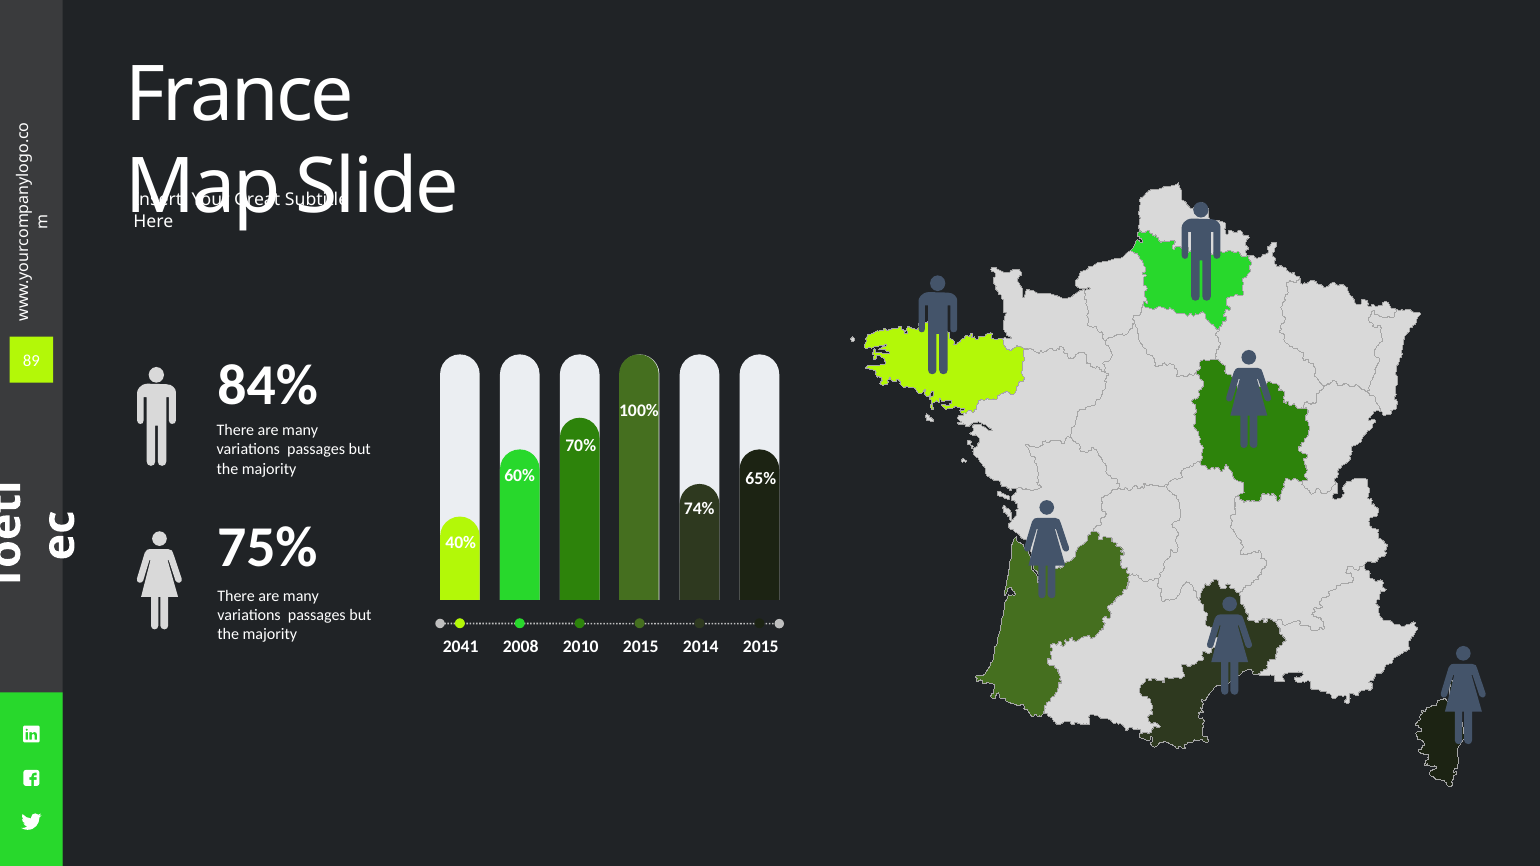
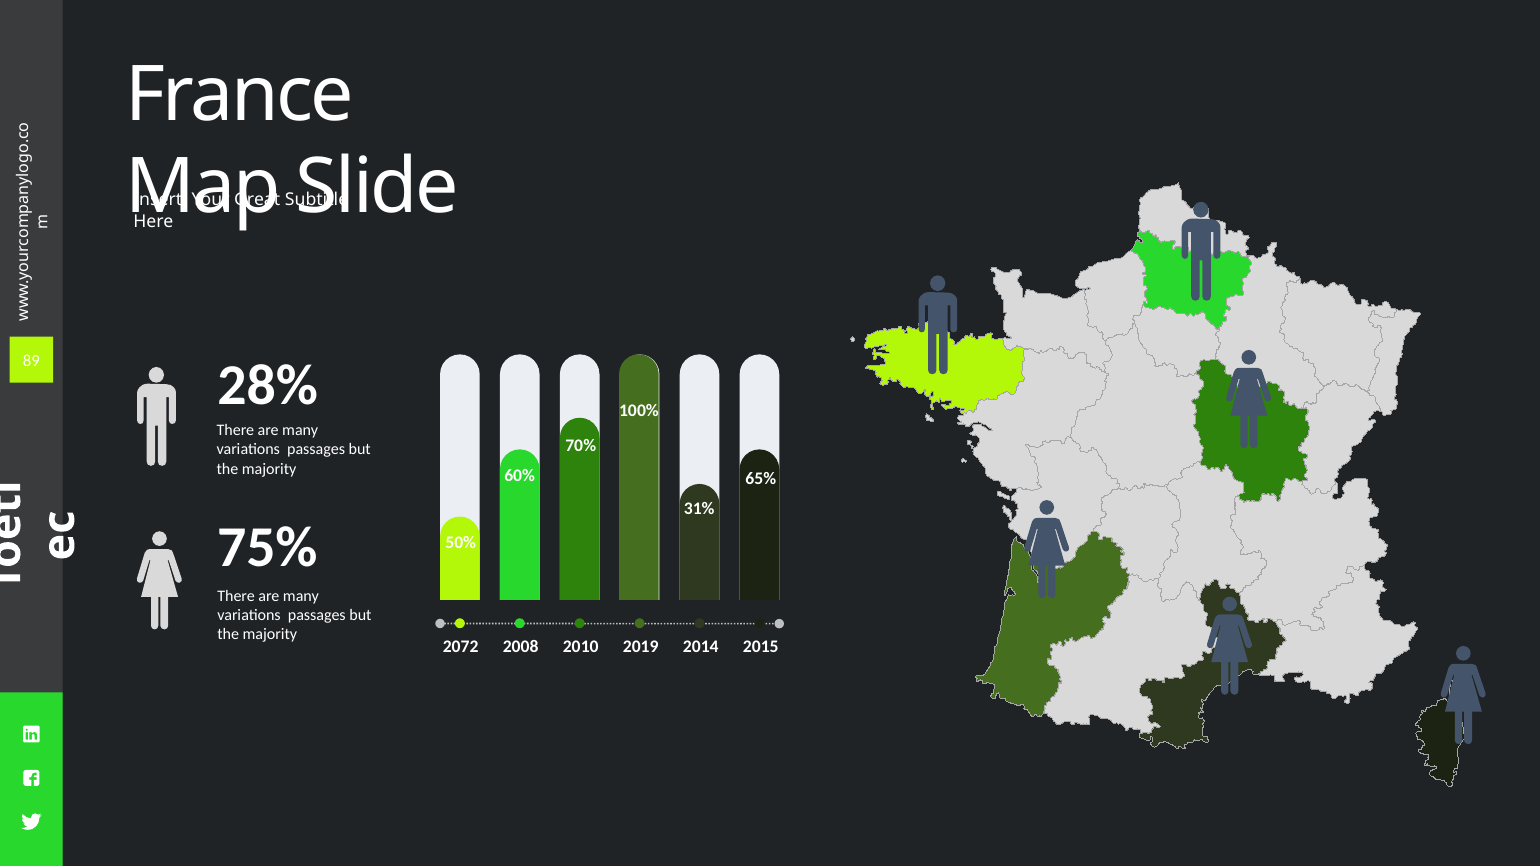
84%: 84% -> 28%
74%: 74% -> 31%
40%: 40% -> 50%
2041: 2041 -> 2072
2010 2015: 2015 -> 2019
